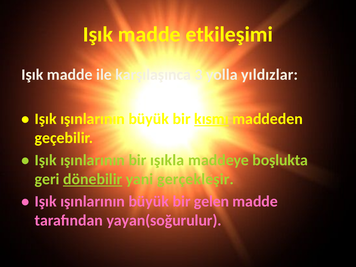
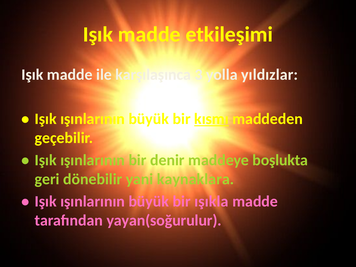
ışıkla: ışıkla -> denir
dönebilir underline: present -> none
gerçekleşir: gerçekleşir -> kaynaklara
gelen: gelen -> ışıkla
